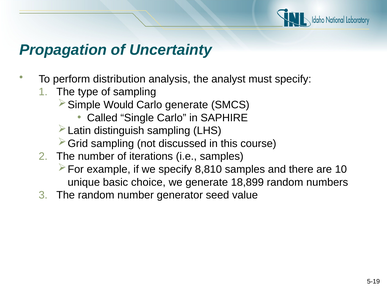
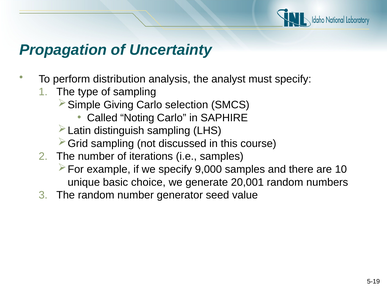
Would: Would -> Giving
Carlo generate: generate -> selection
Single: Single -> Noting
8,810: 8,810 -> 9,000
18,899: 18,899 -> 20,001
